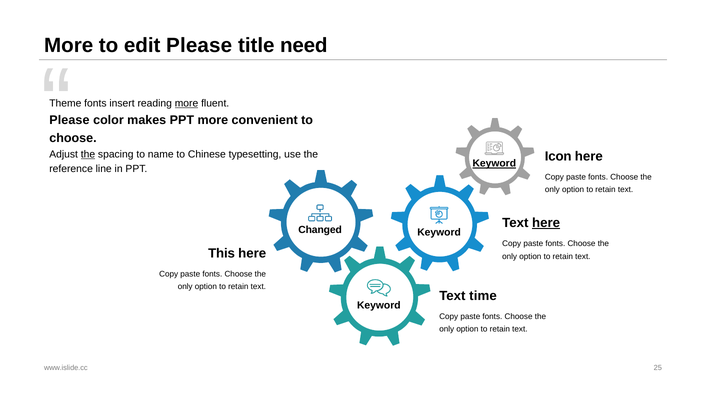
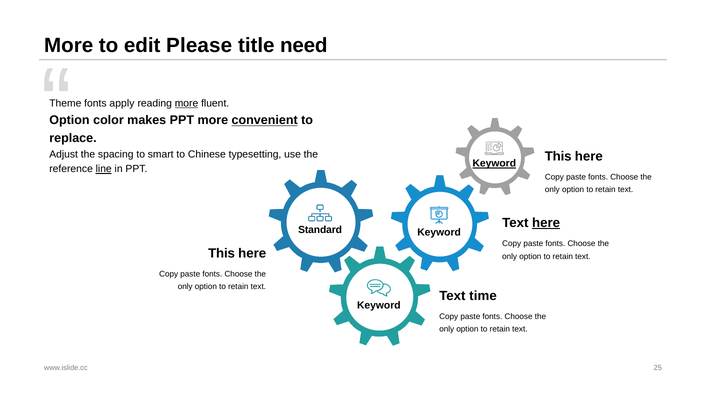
insert: insert -> apply
Please at (69, 120): Please -> Option
convenient underline: none -> present
choose at (73, 138): choose -> replace
the at (88, 154) underline: present -> none
name: name -> smart
Icon at (558, 156): Icon -> This
line underline: none -> present
Changed: Changed -> Standard
